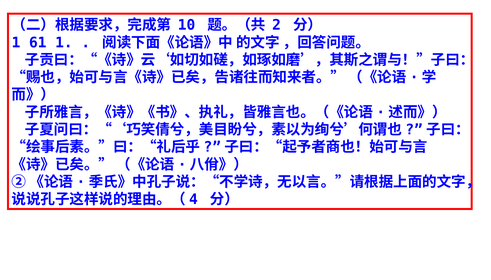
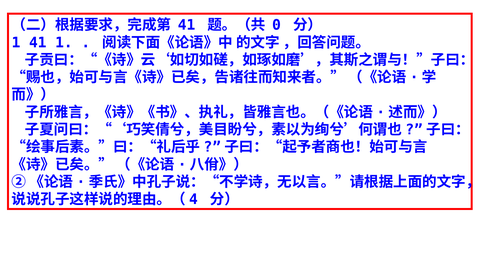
10 at (187, 25): 10 -> 41
2: 2 -> 0
1 61: 61 -> 41
